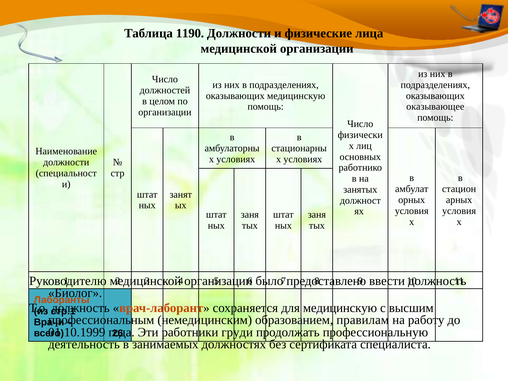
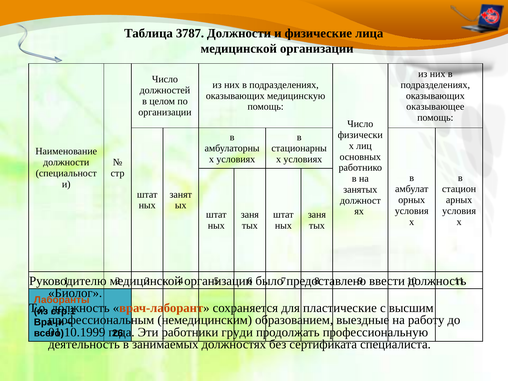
1190: 1190 -> 3787
для медицинскую: медицинскую -> пластические
правилам: правилам -> выездные
